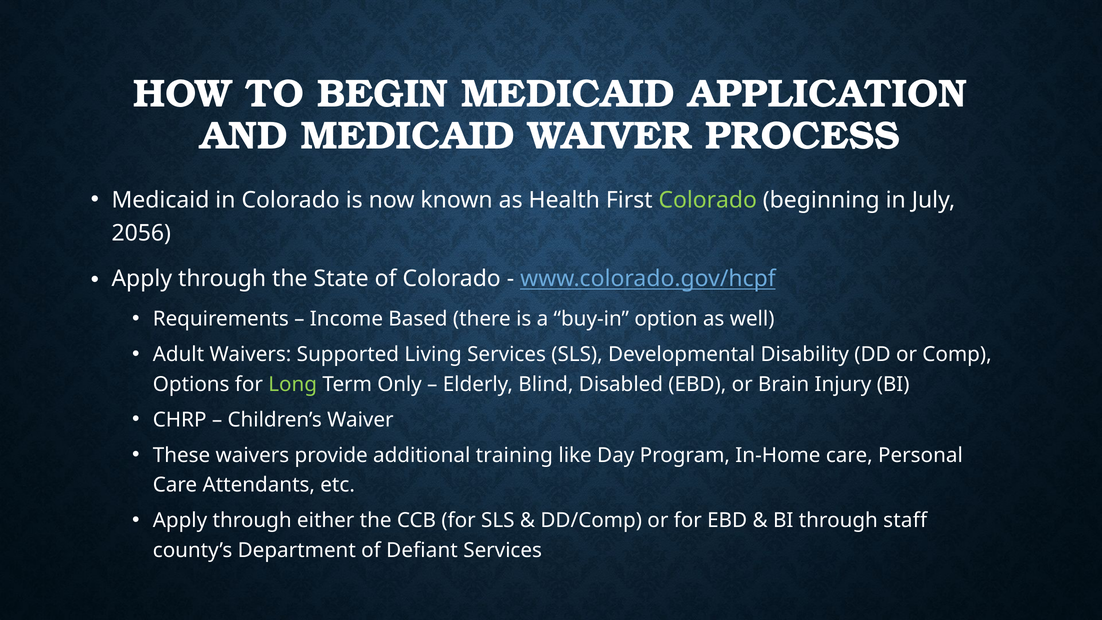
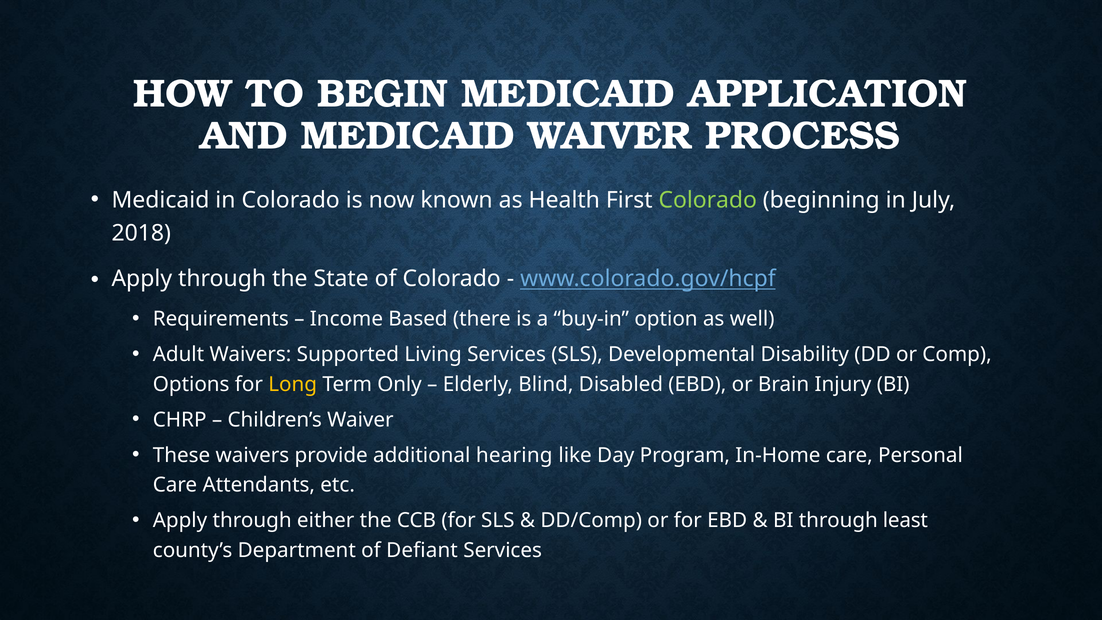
2056: 2056 -> 2018
Long colour: light green -> yellow
training: training -> hearing
staff: staff -> least
